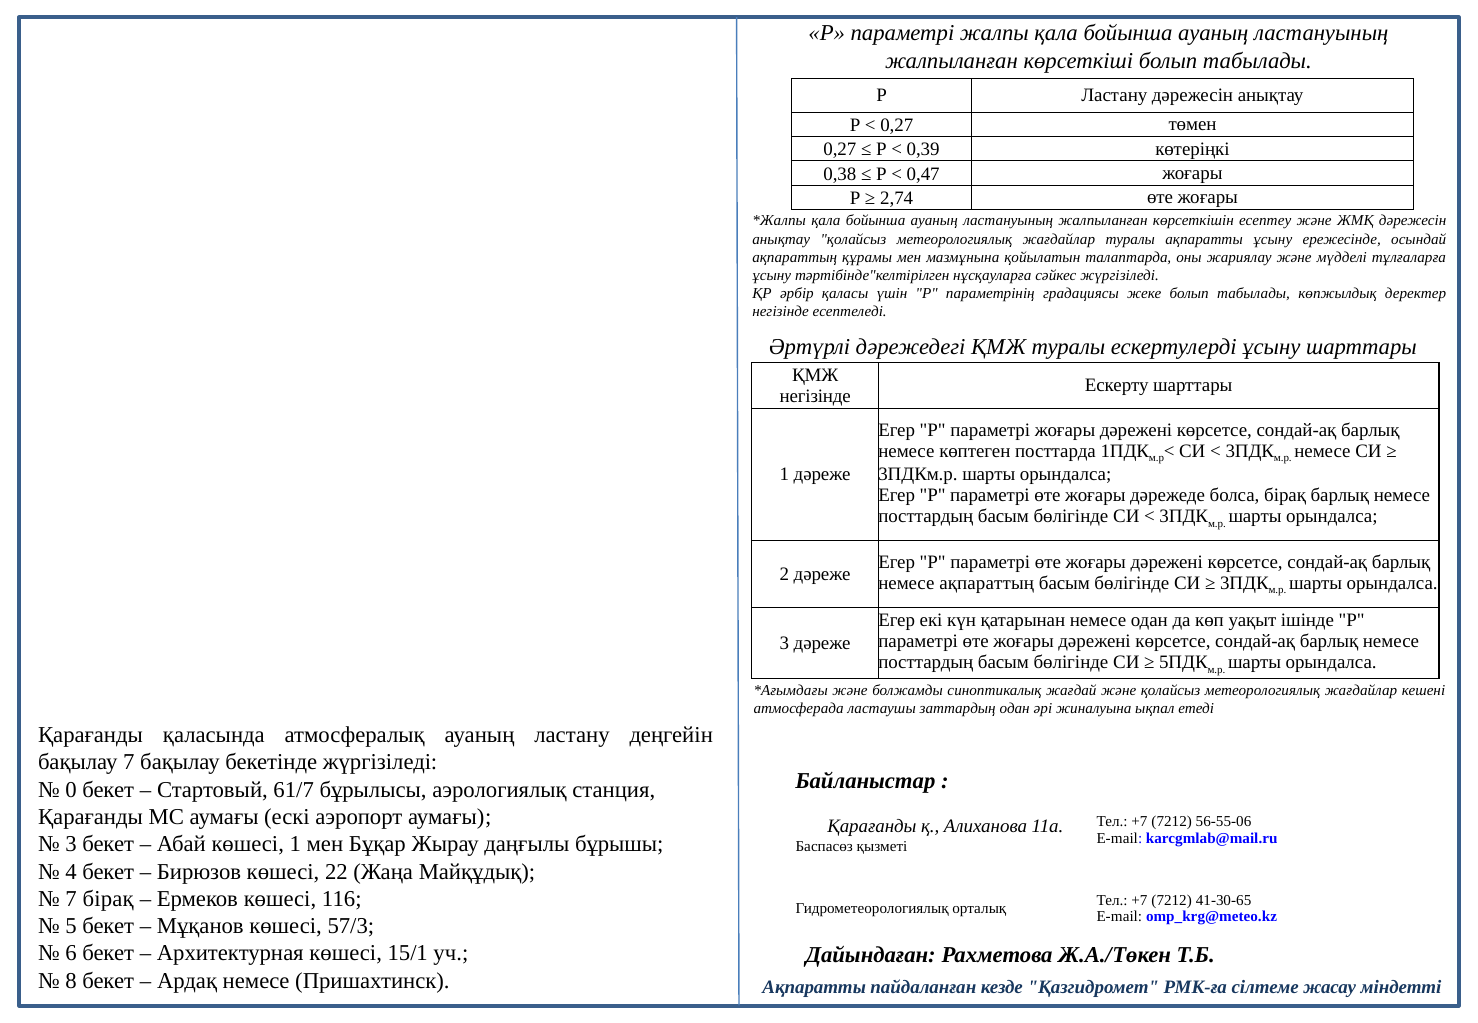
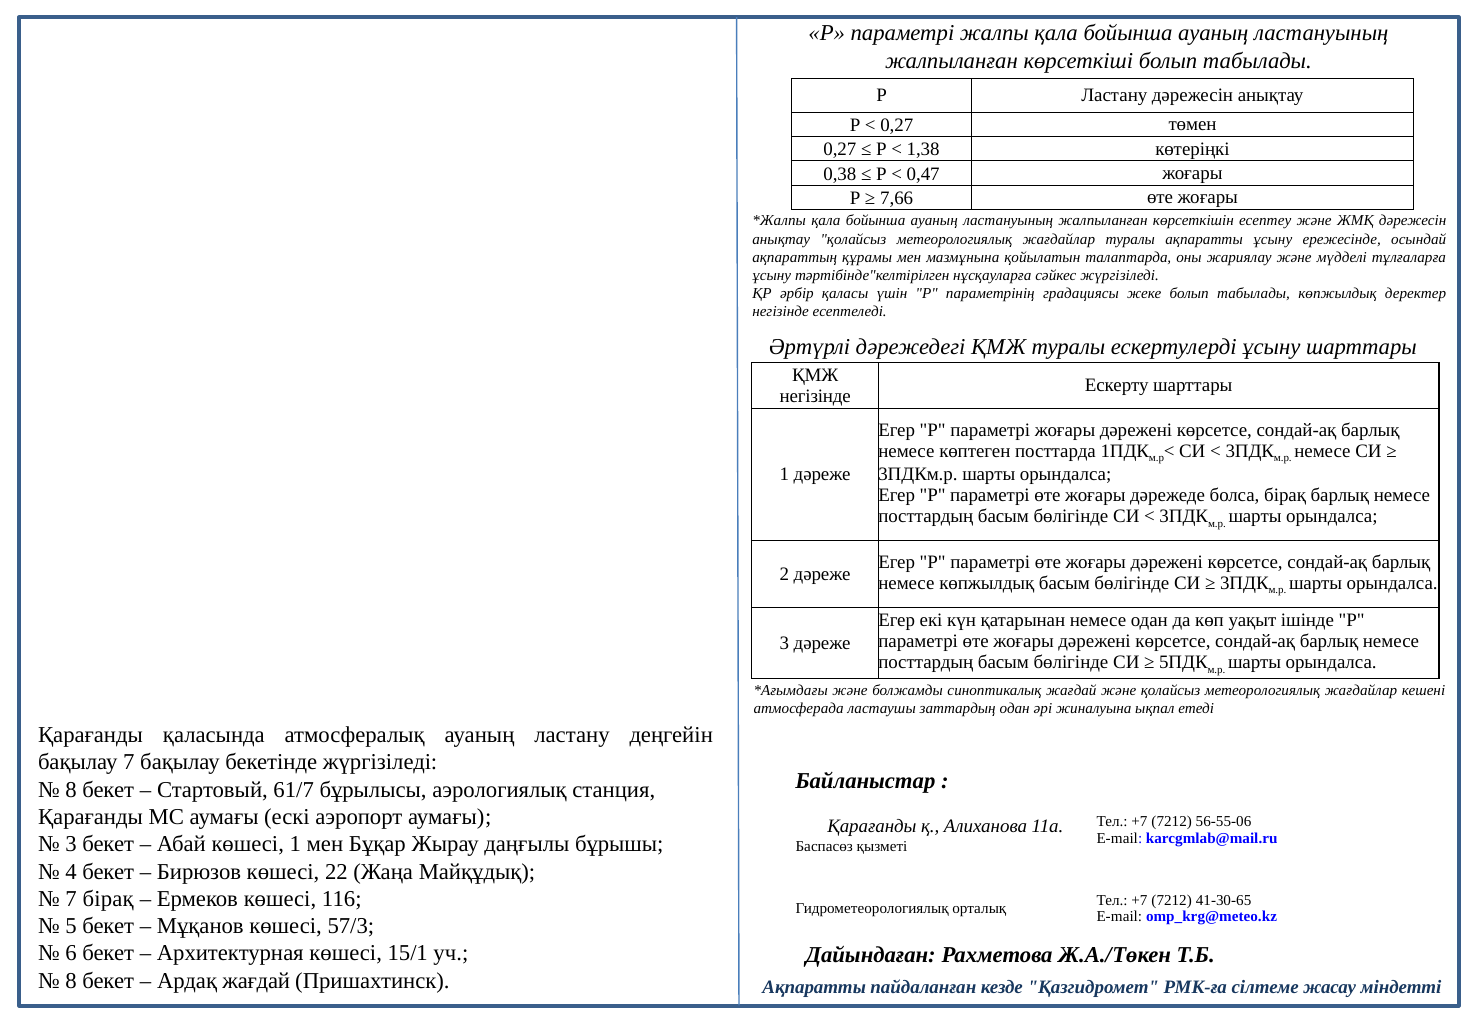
0,39: 0,39 -> 1,38
2,74: 2,74 -> 7,66
немесе ақпараттың: ақпараттың -> көпжылдық
0 at (71, 790): 0 -> 8
Ардақ немесе: немесе -> жағдай
